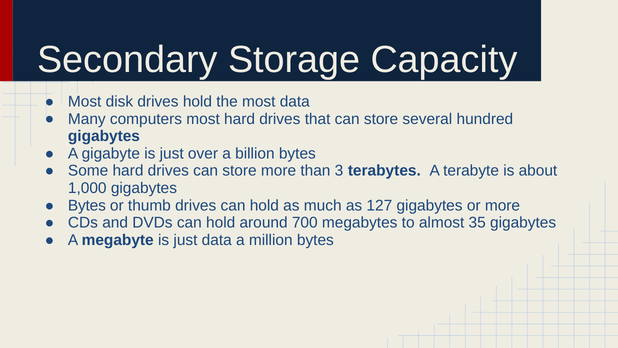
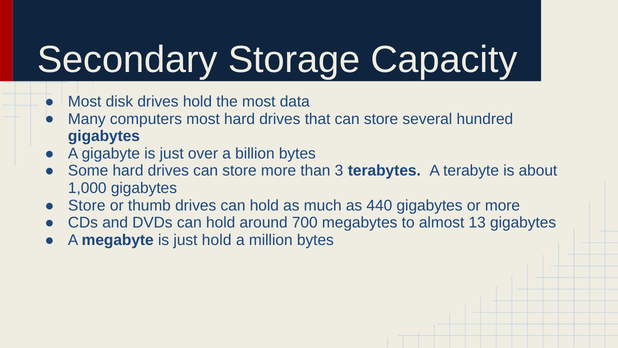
Bytes at (87, 205): Bytes -> Store
127: 127 -> 440
35: 35 -> 13
just data: data -> hold
